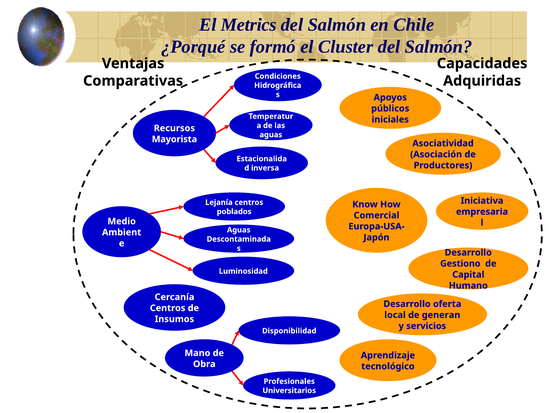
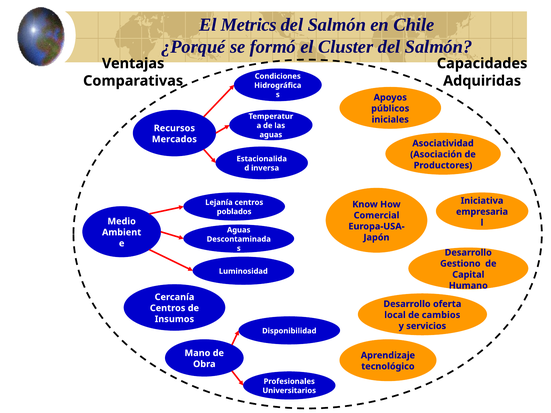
Mayorista: Mayorista -> Mercados
generan: generan -> cambios
